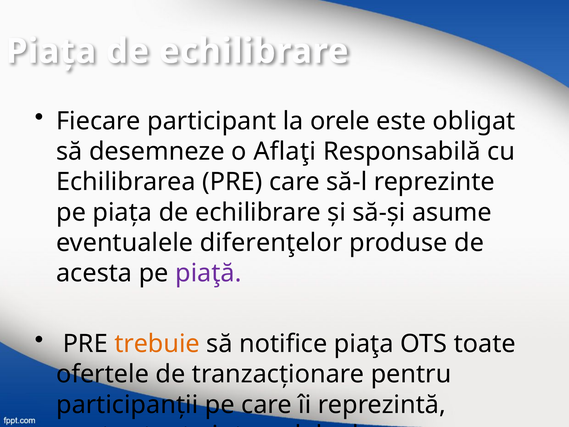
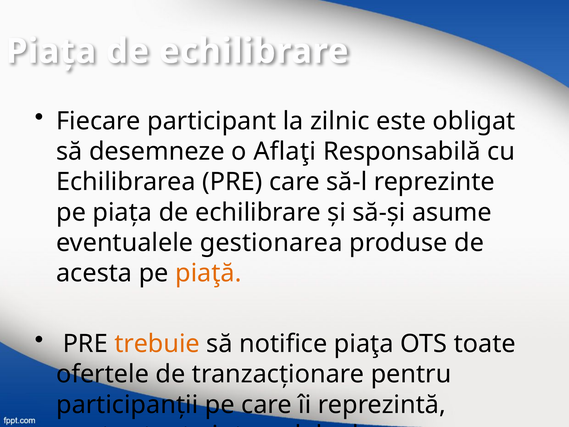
orele: orele -> zilnic
diferenţelor: diferenţelor -> gestionarea
piaţă colour: purple -> orange
